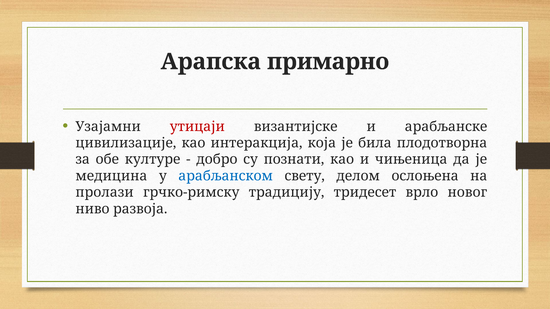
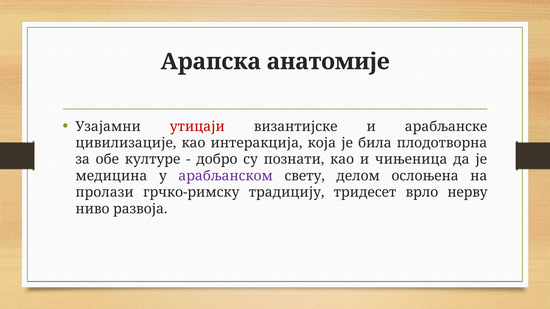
примарно: примарно -> анатомије
арабљанском colour: blue -> purple
новог: новог -> нерву
